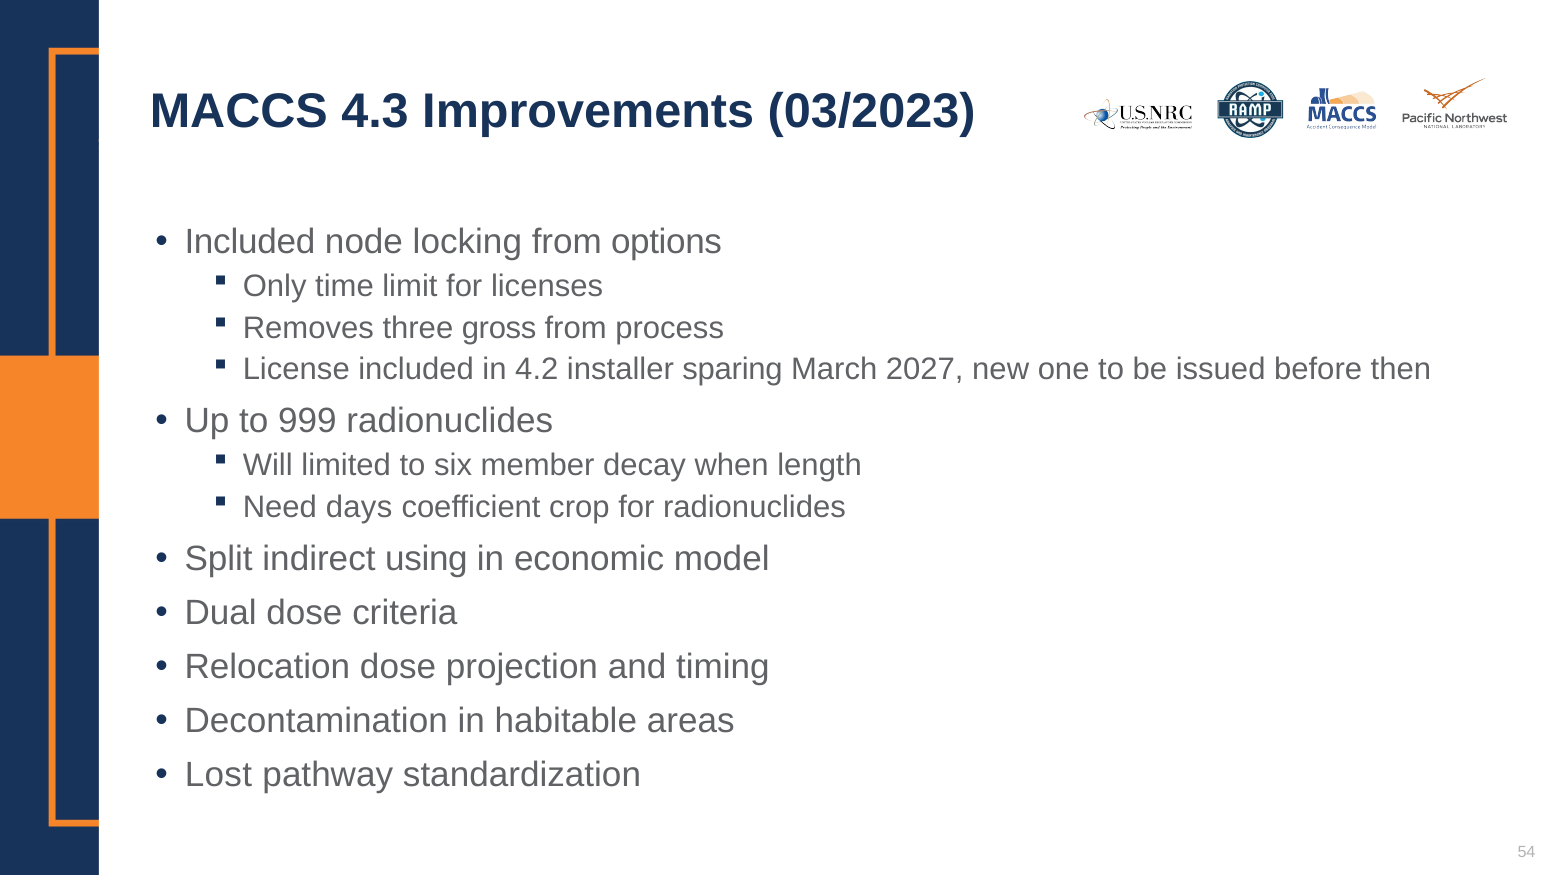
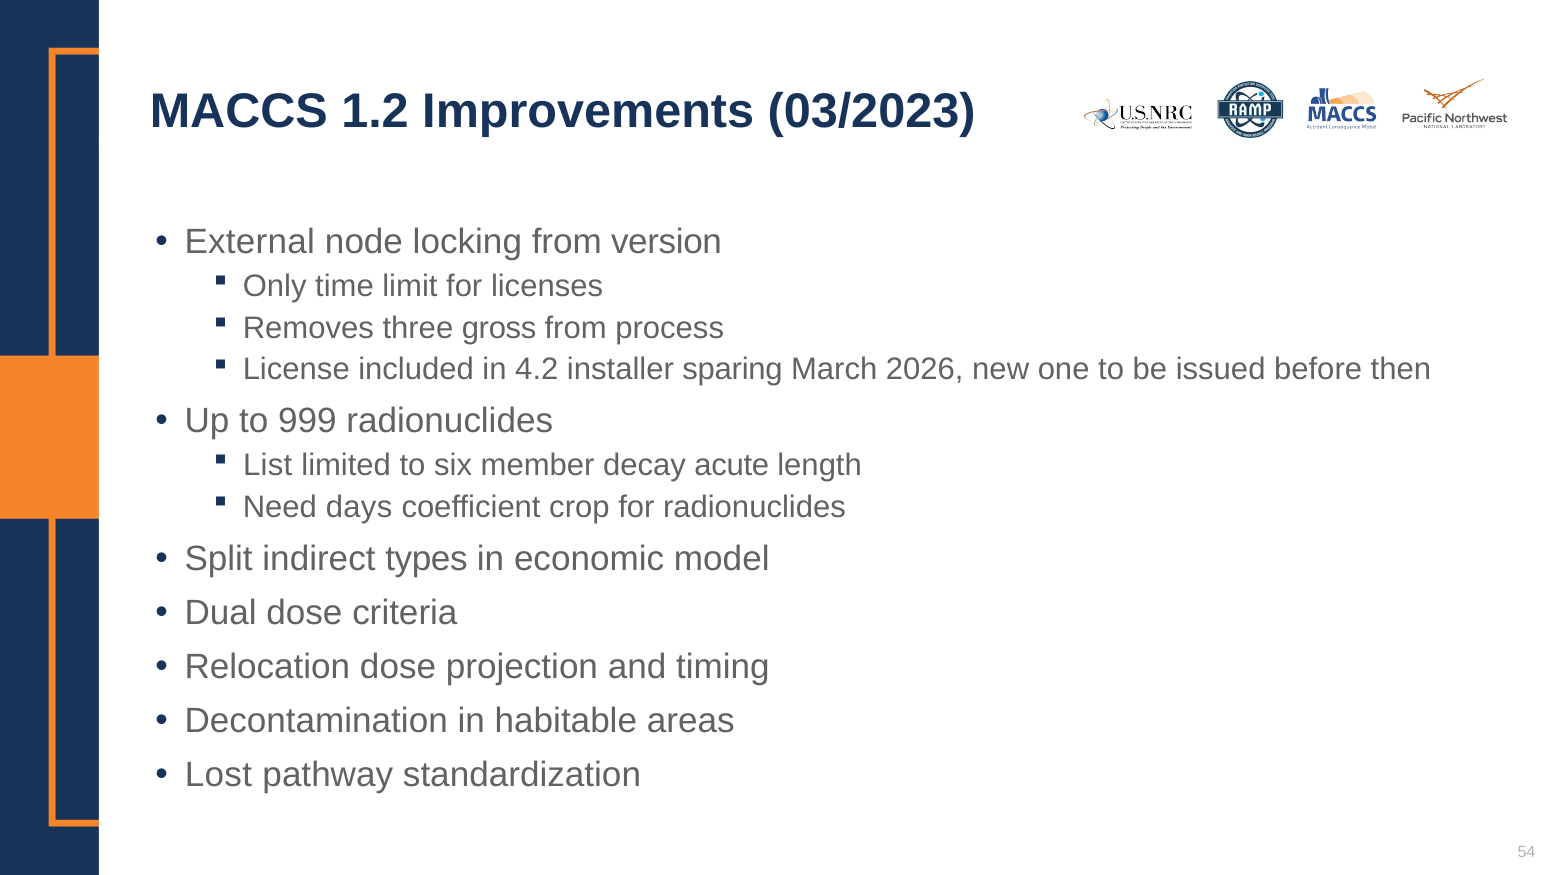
4.3: 4.3 -> 1.2
Included at (250, 242): Included -> External
options: options -> version
2027: 2027 -> 2026
Will: Will -> List
when: when -> acute
using: using -> types
